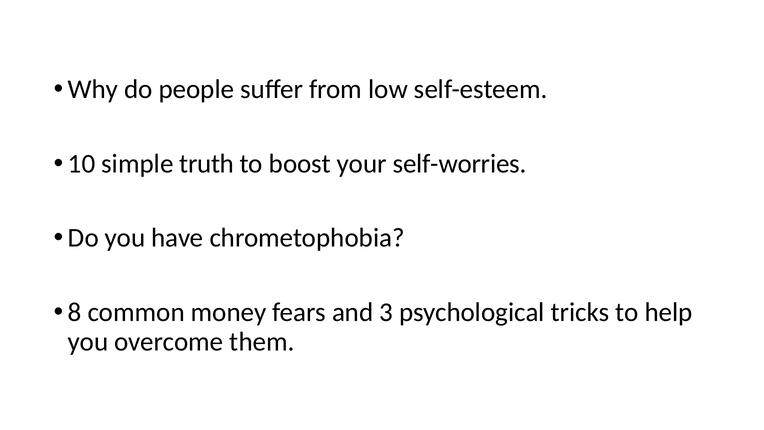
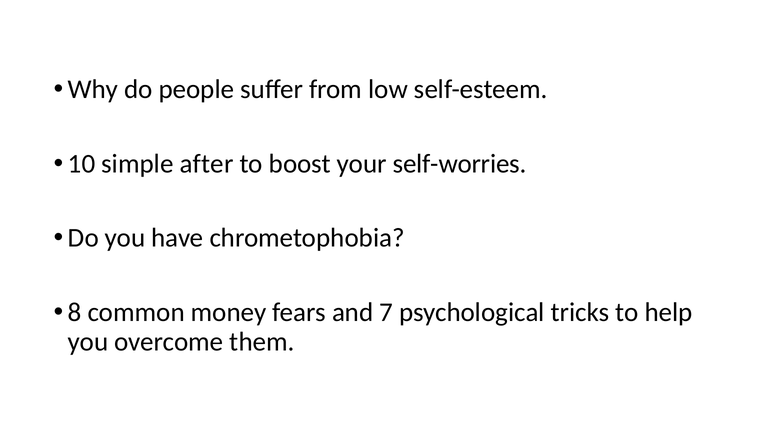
truth: truth -> after
3: 3 -> 7
